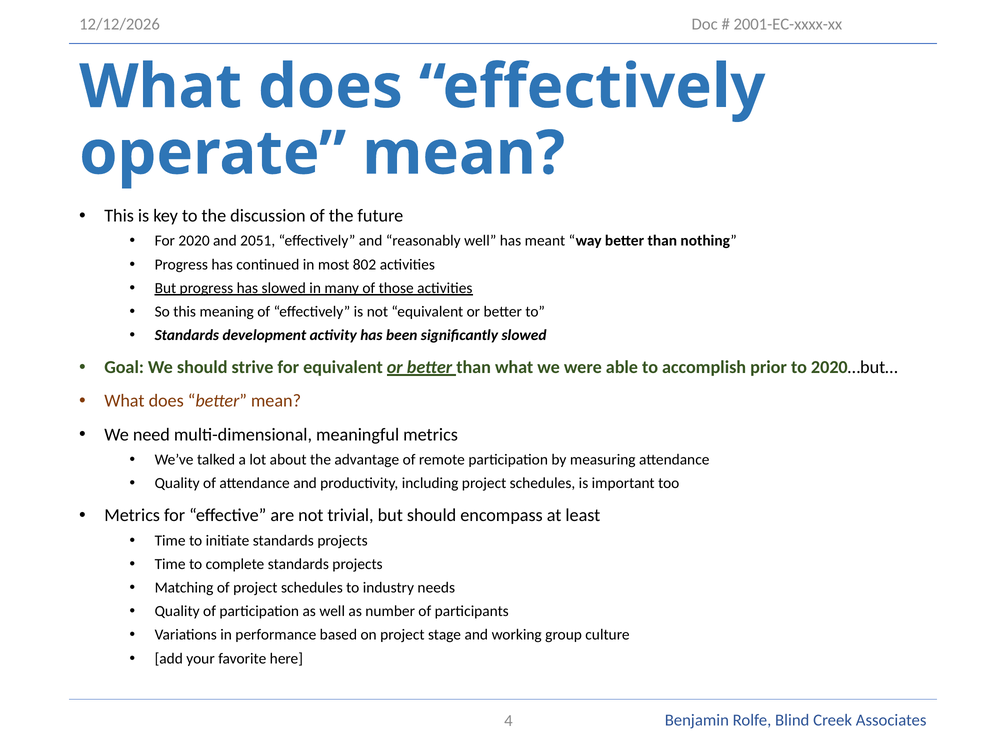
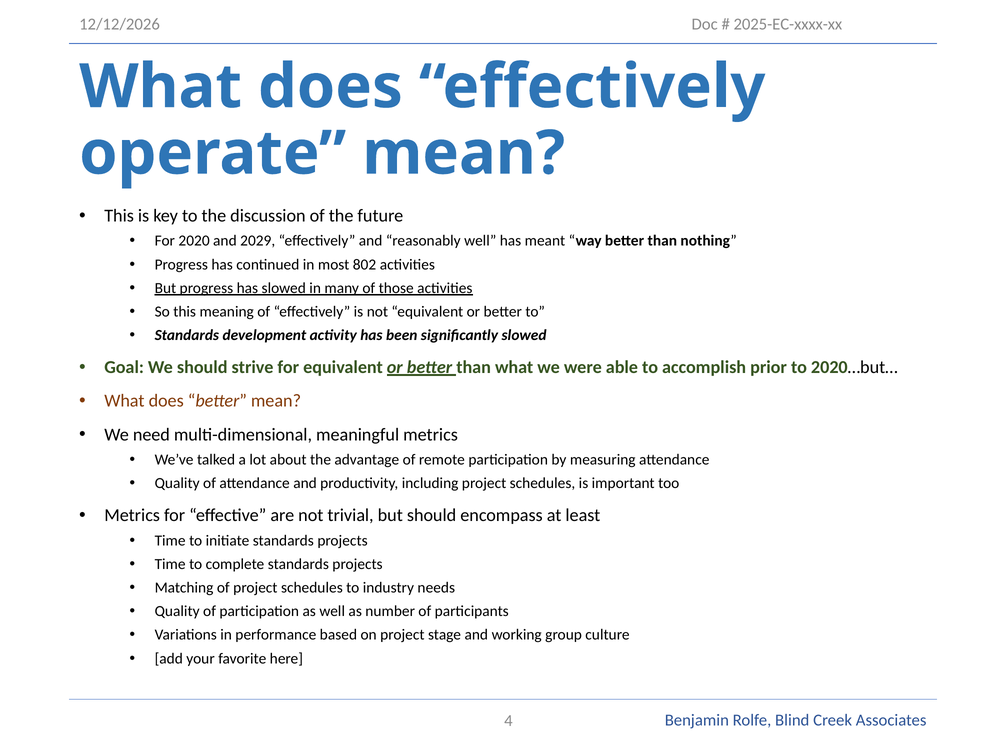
2001-EC-xxxx-xx: 2001-EC-xxxx-xx -> 2025-EC-xxxx-xx
2051: 2051 -> 2029
